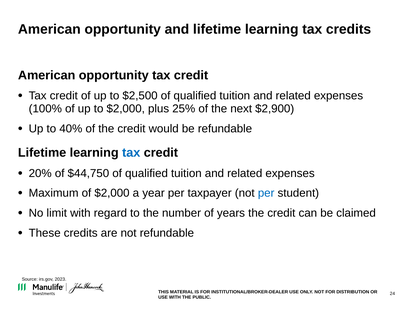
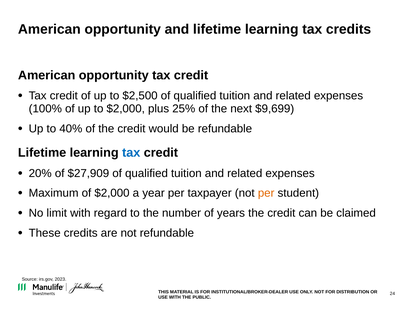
$2,900: $2,900 -> $9,699
$44,750: $44,750 -> $27,909
per at (266, 194) colour: blue -> orange
